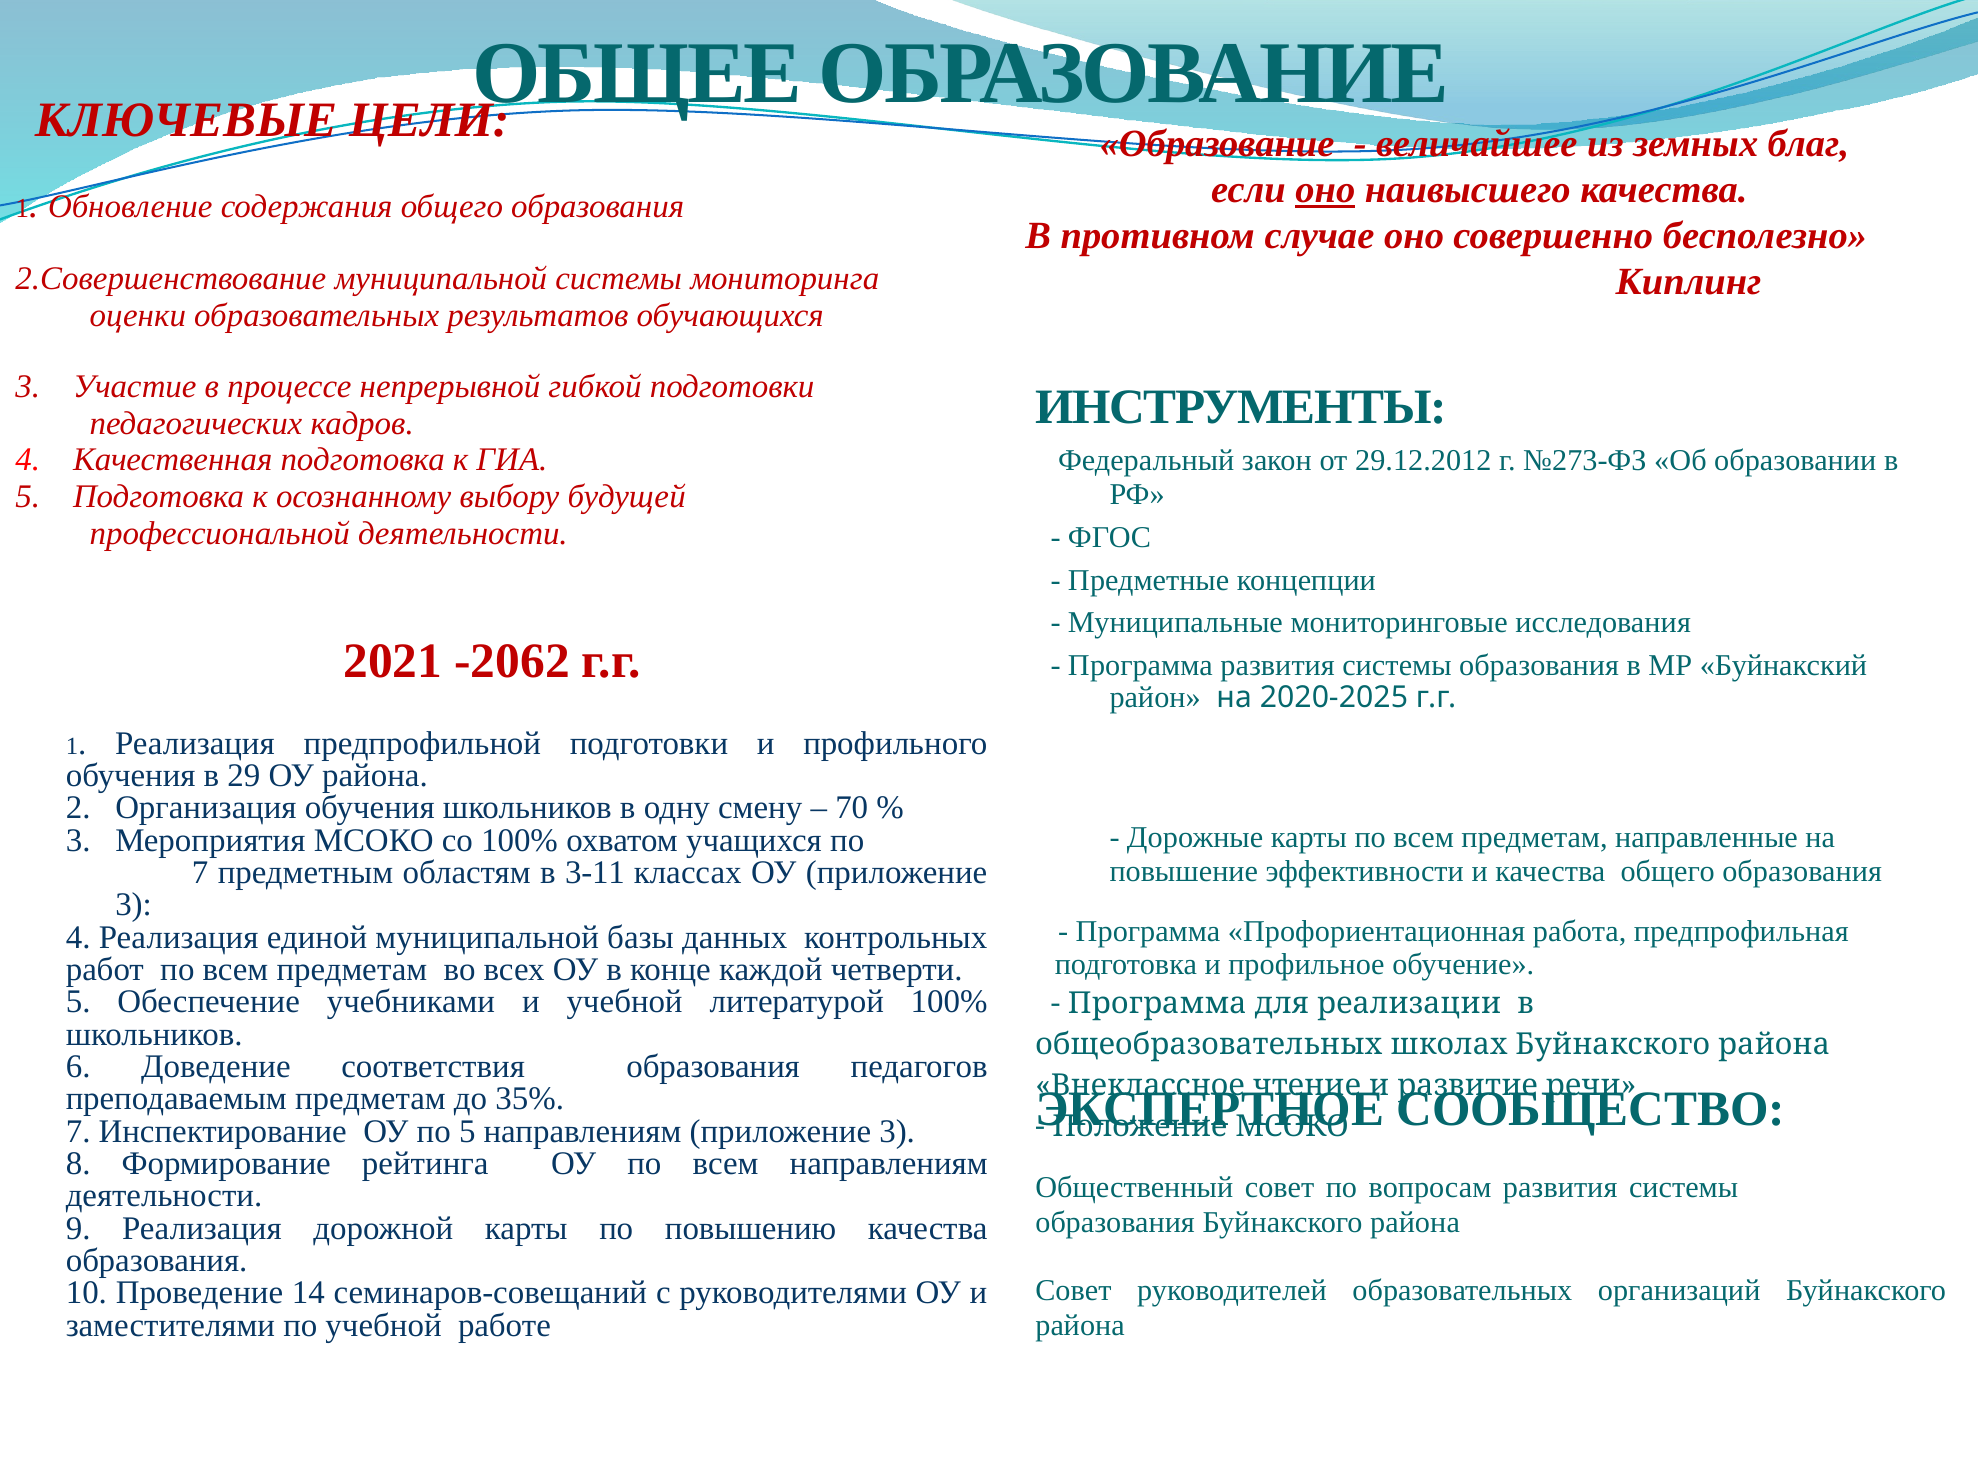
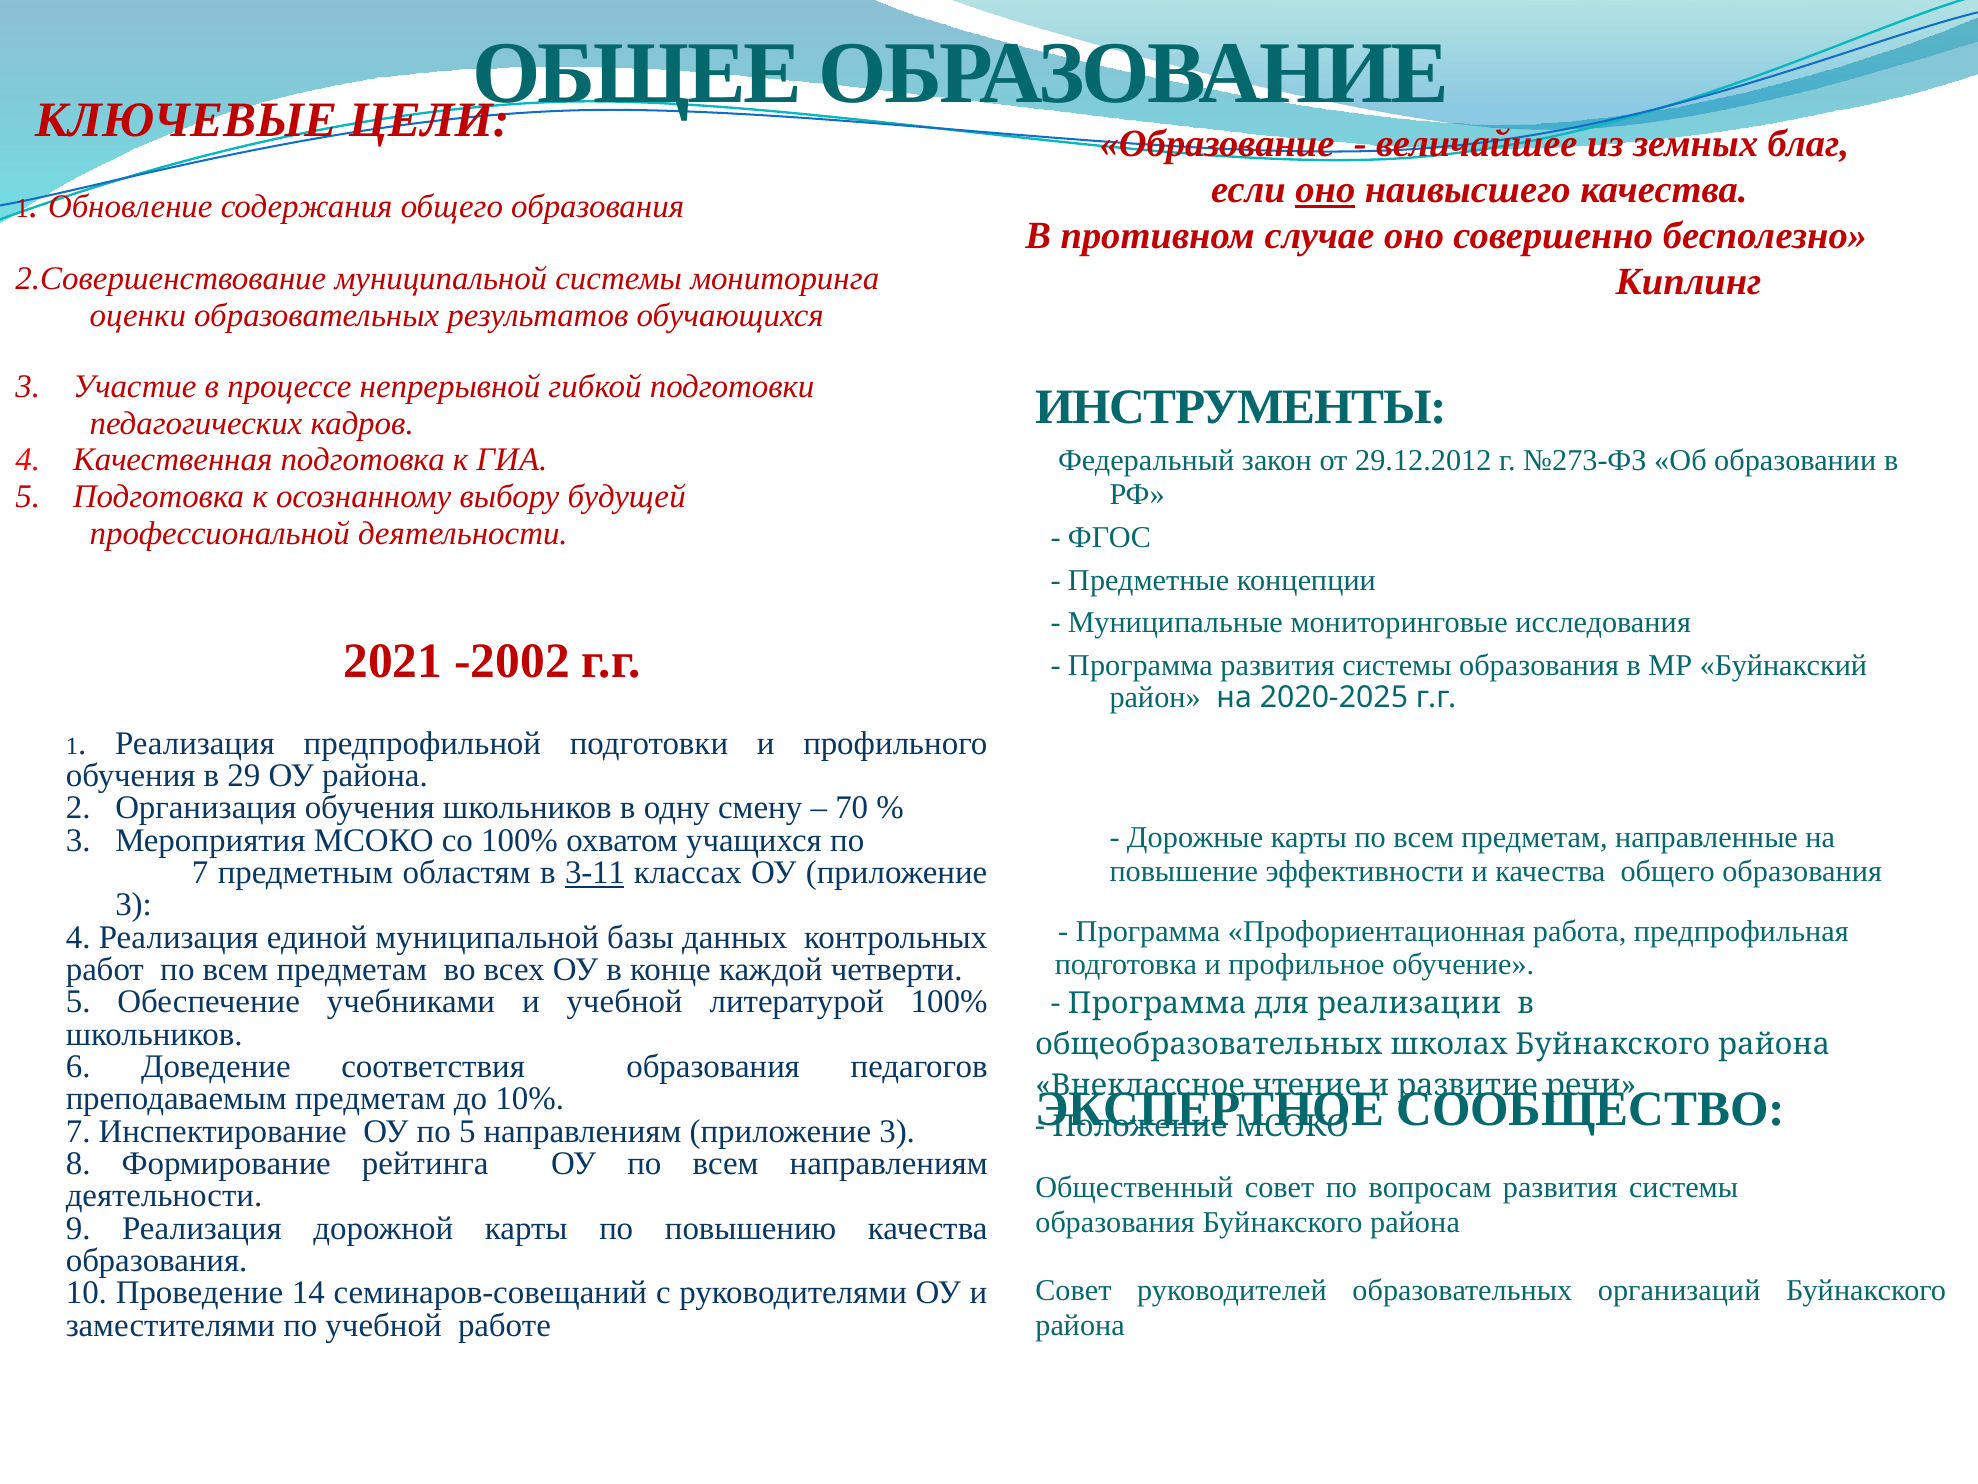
-2062: -2062 -> -2002
3-11 underline: none -> present
35%: 35% -> 10%
